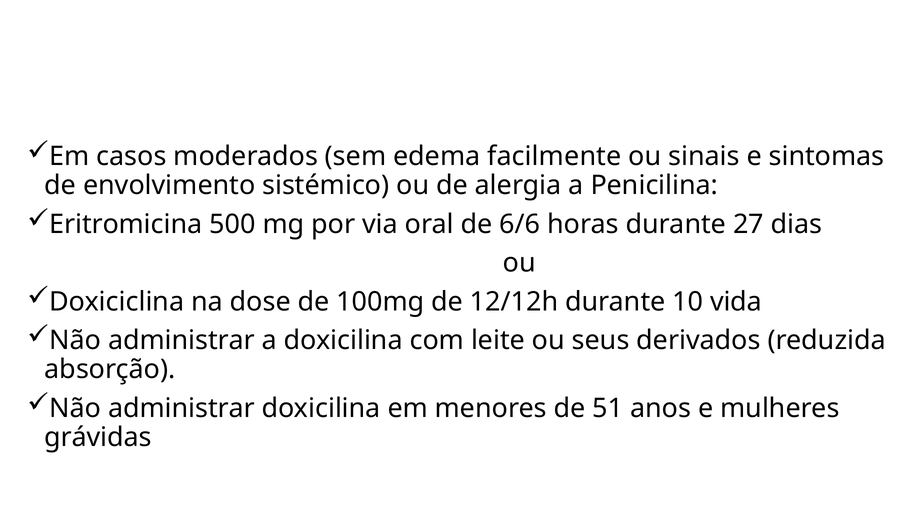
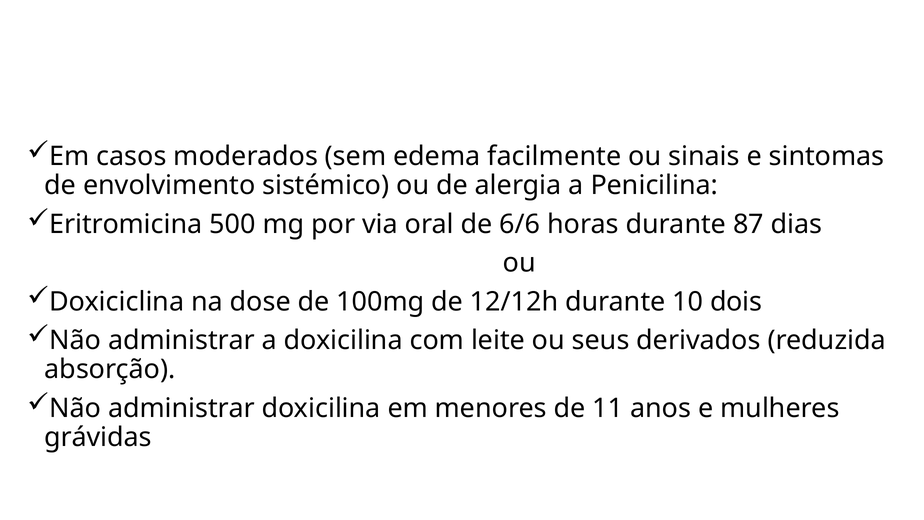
27: 27 -> 87
vida: vida -> dois
51: 51 -> 11
